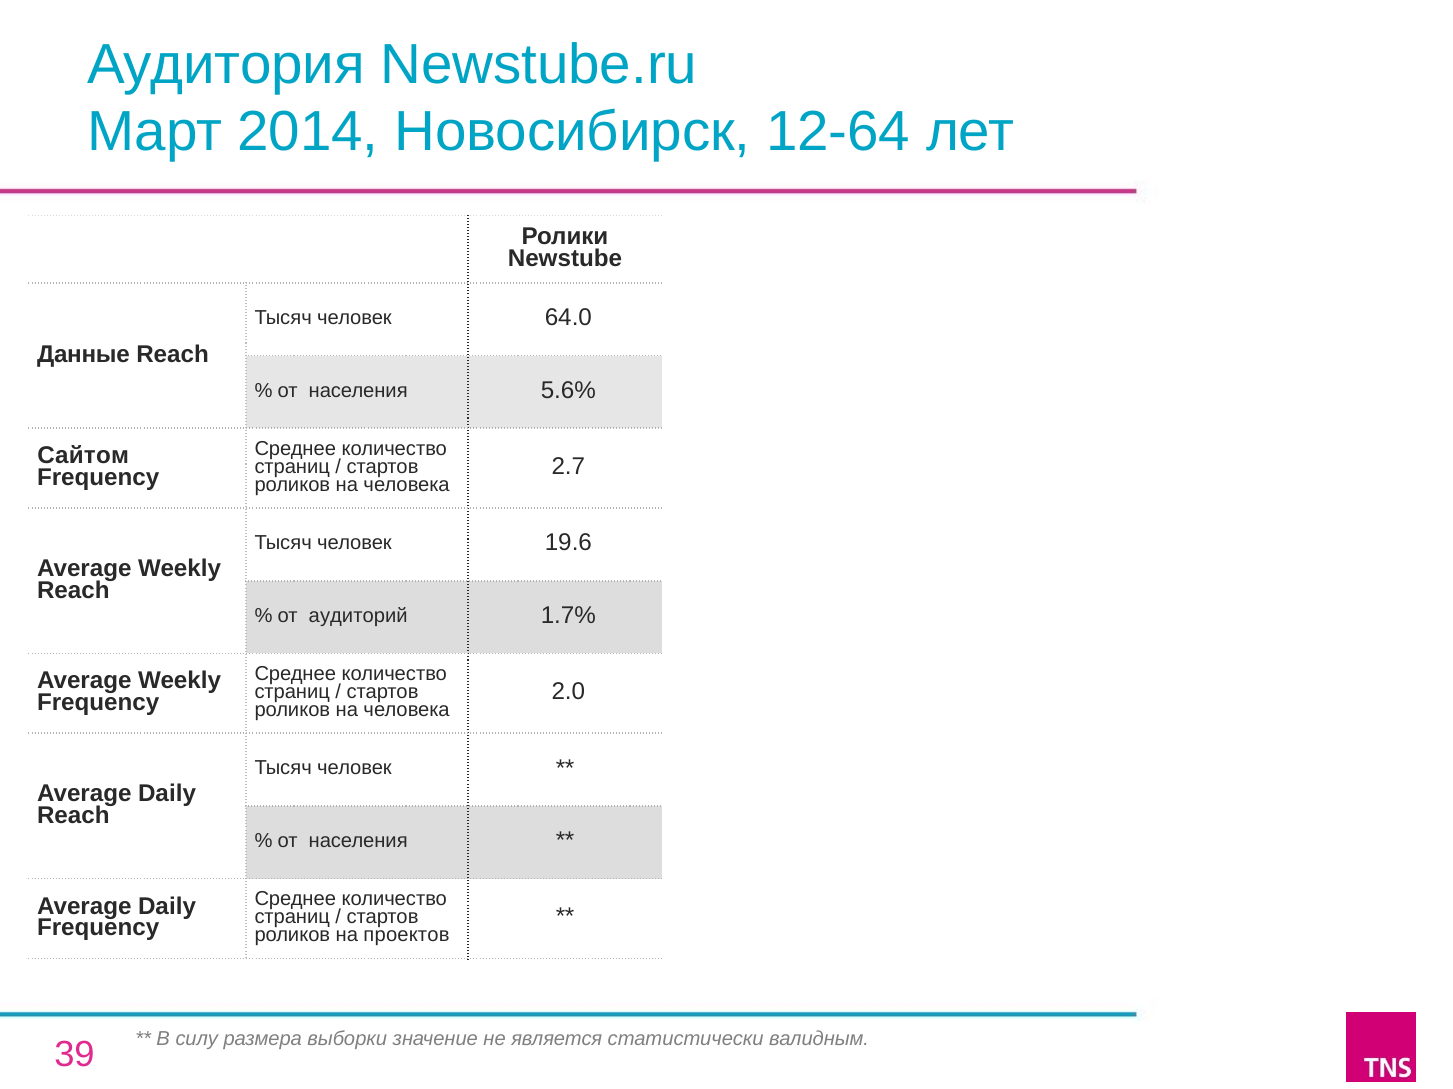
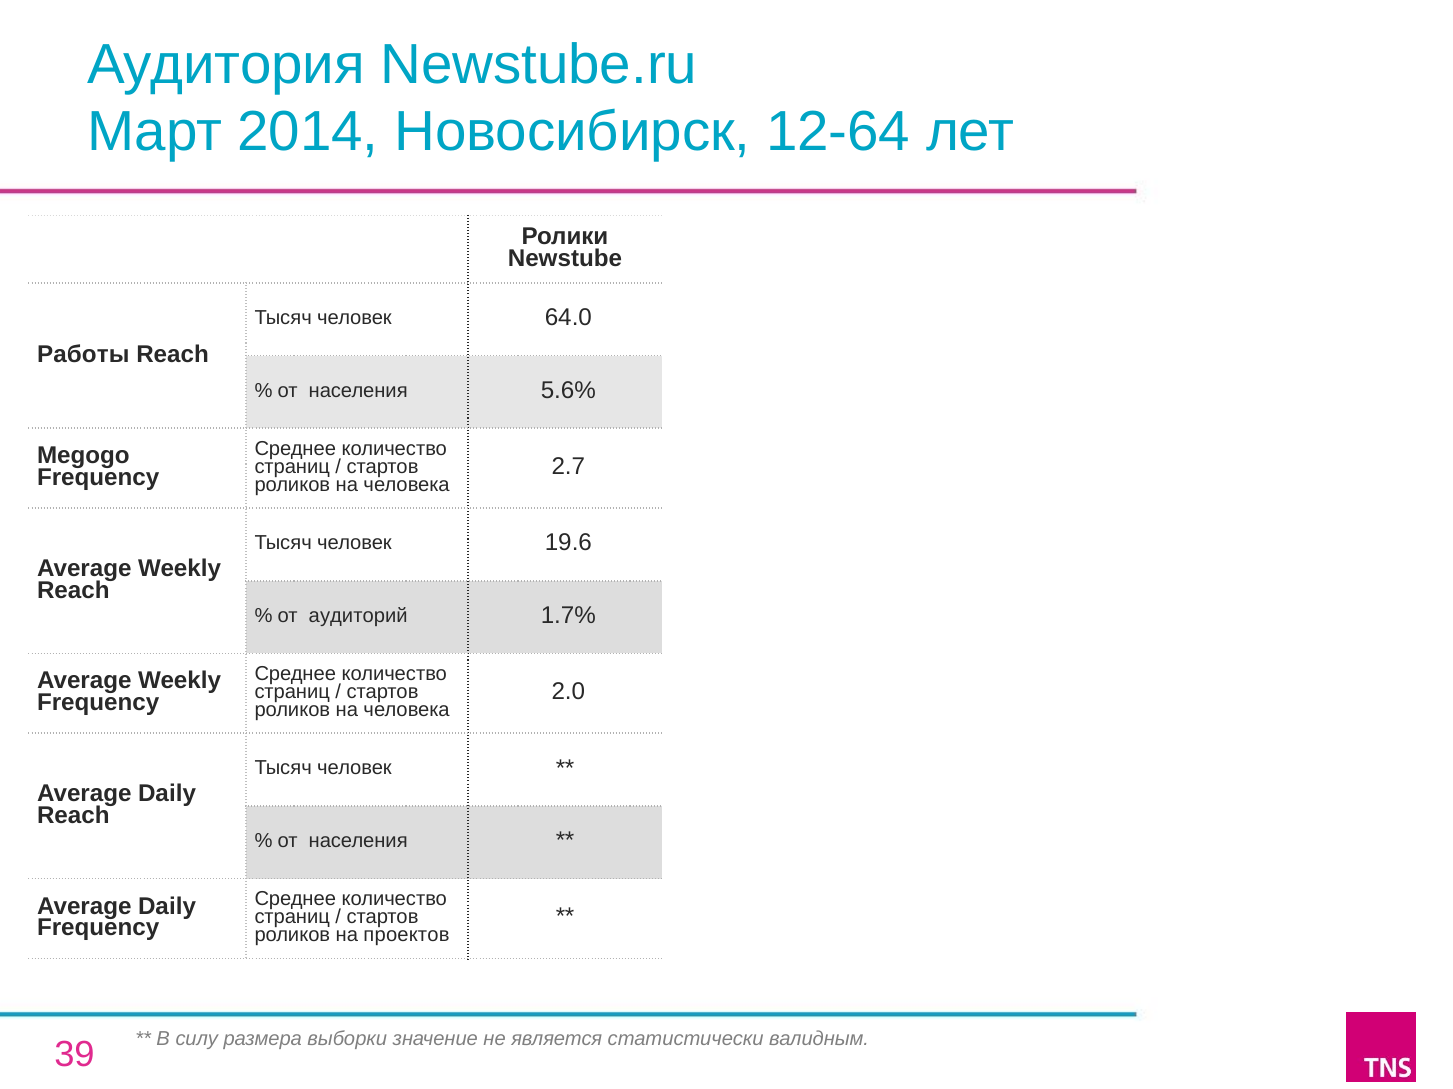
Данные: Данные -> Работы
Сайтом: Сайтом -> Megogo
